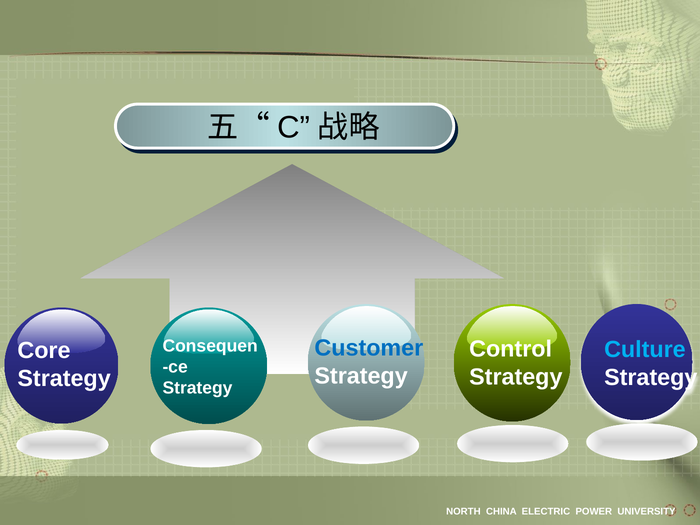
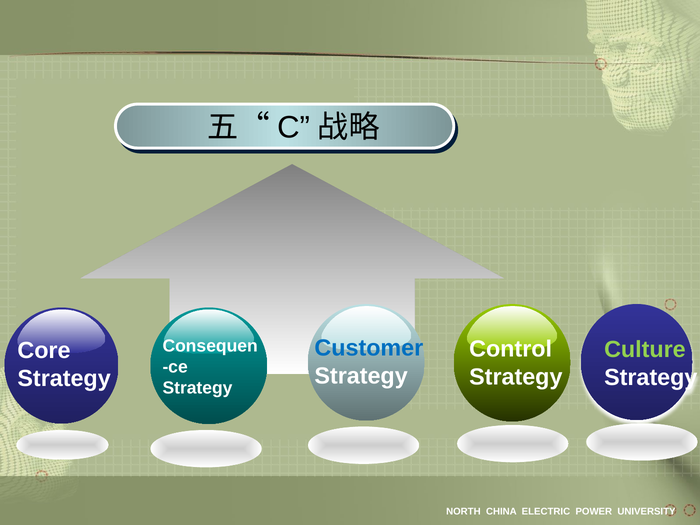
Culture colour: light blue -> light green
